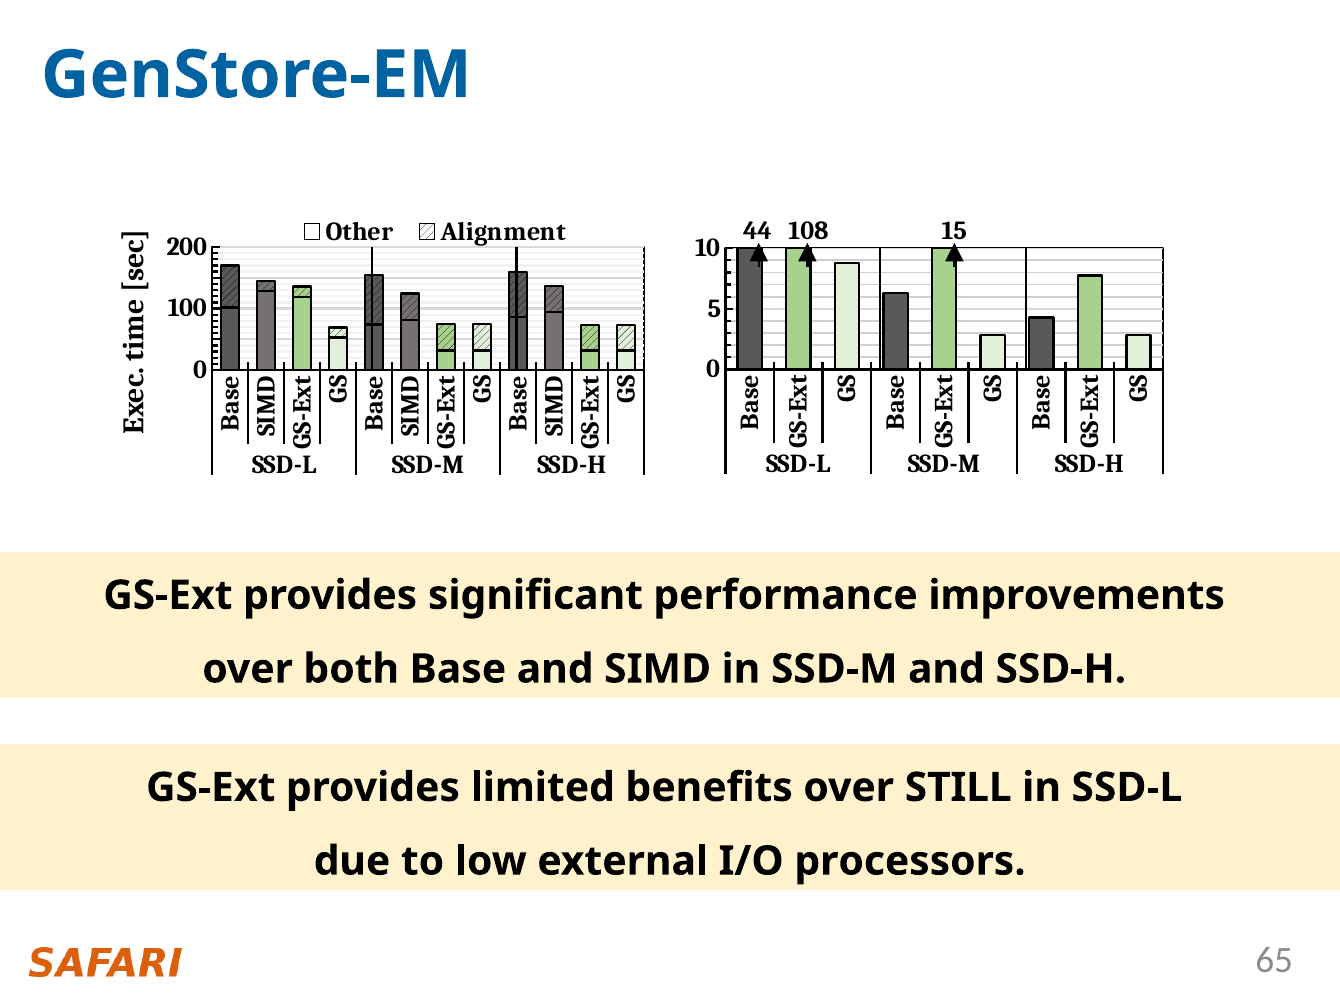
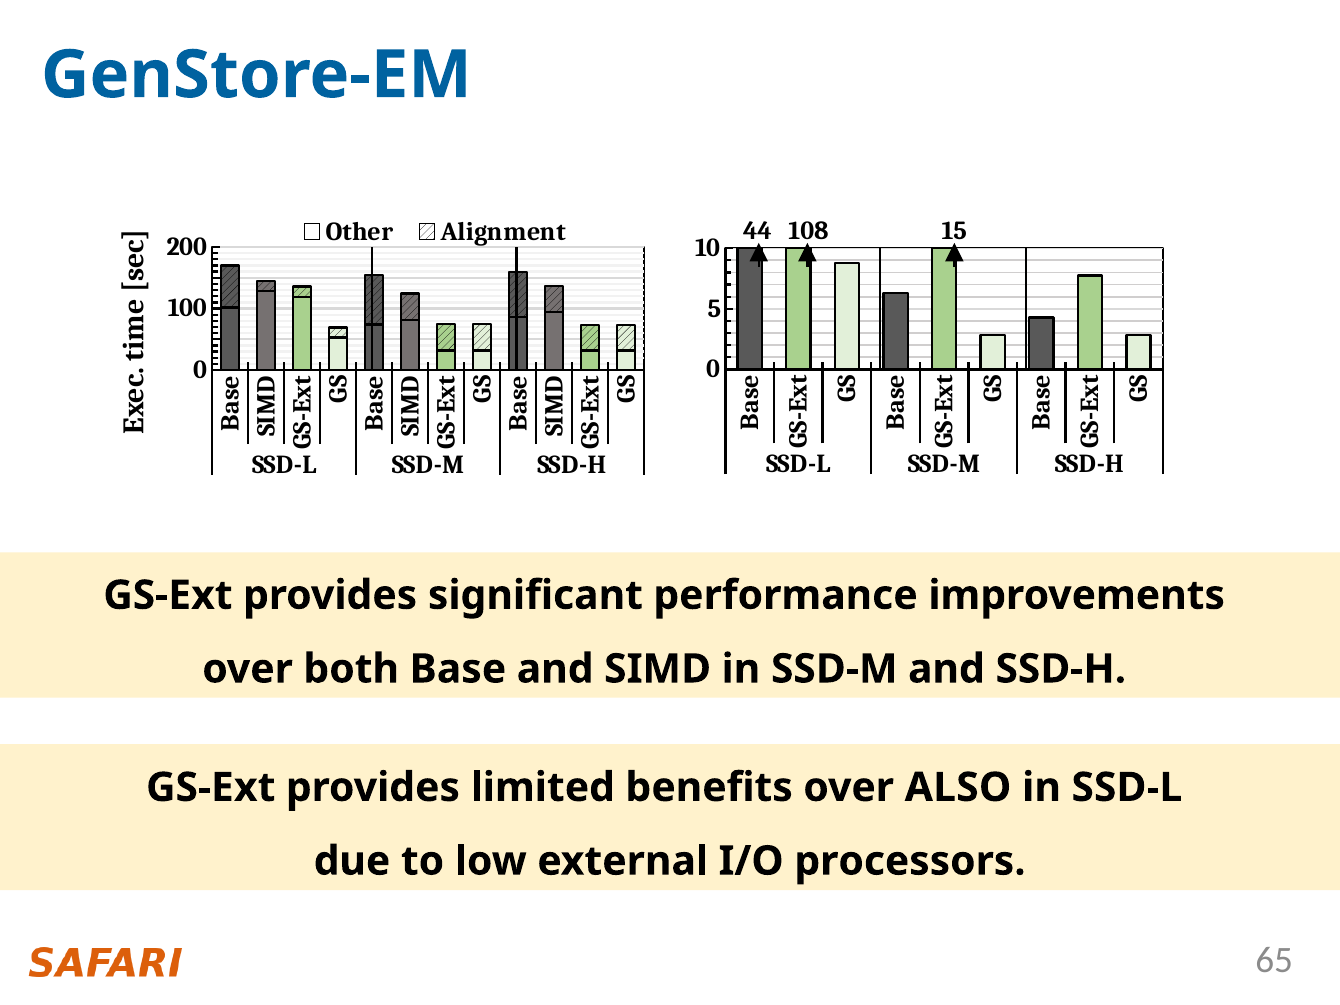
STILL: STILL -> ALSO
